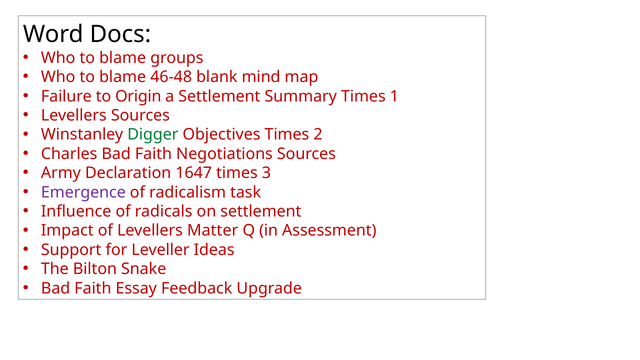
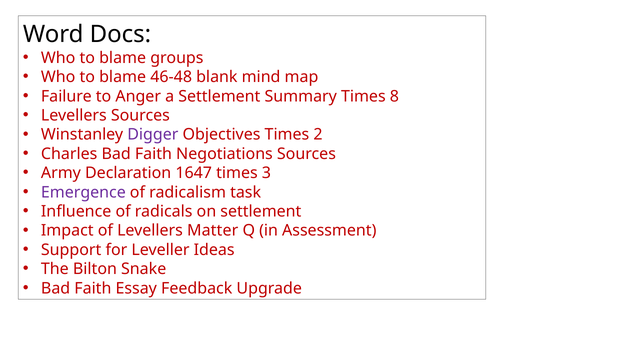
Origin: Origin -> Anger
1: 1 -> 8
Digger colour: green -> purple
